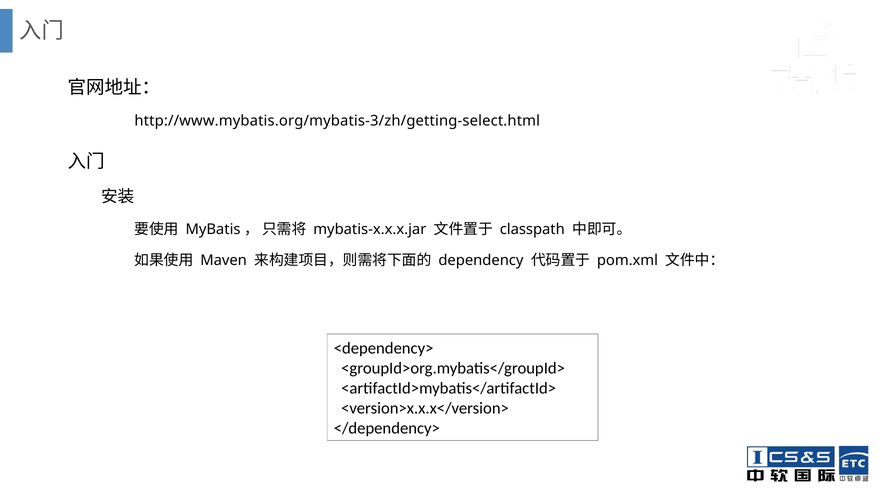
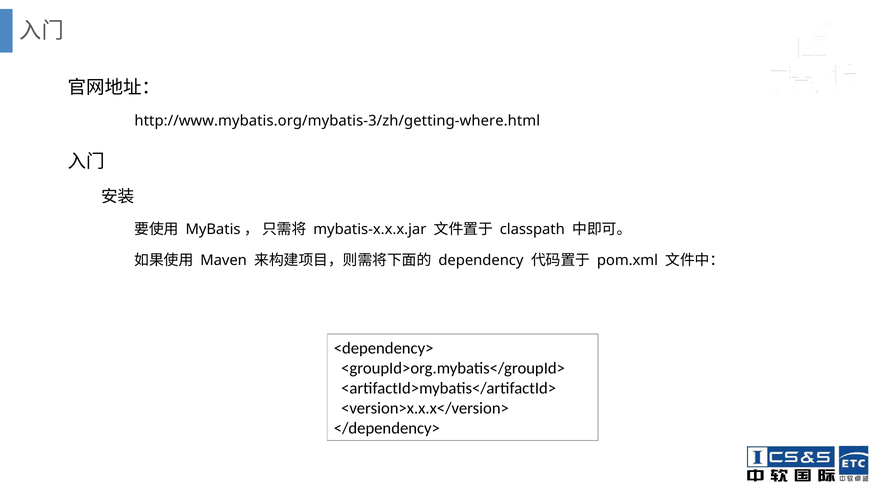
http://www.mybatis.org/mybatis-3/zh/getting-select.html: http://www.mybatis.org/mybatis-3/zh/getting-select.html -> http://www.mybatis.org/mybatis-3/zh/getting-where.html
